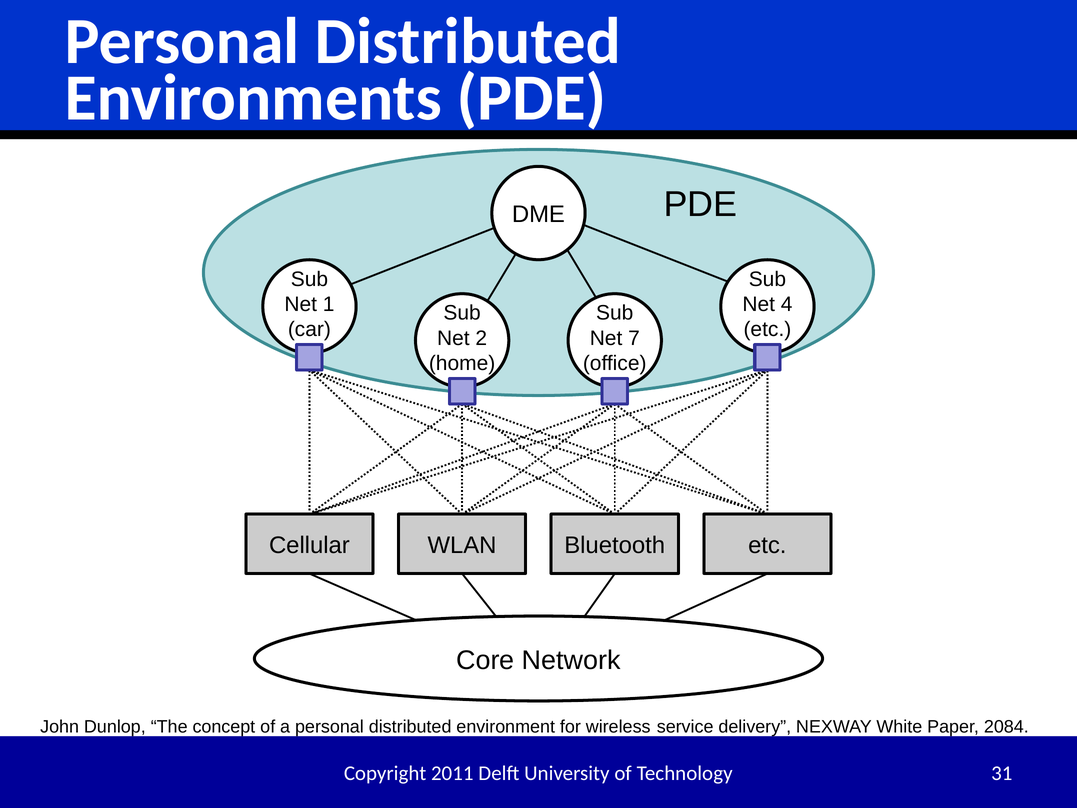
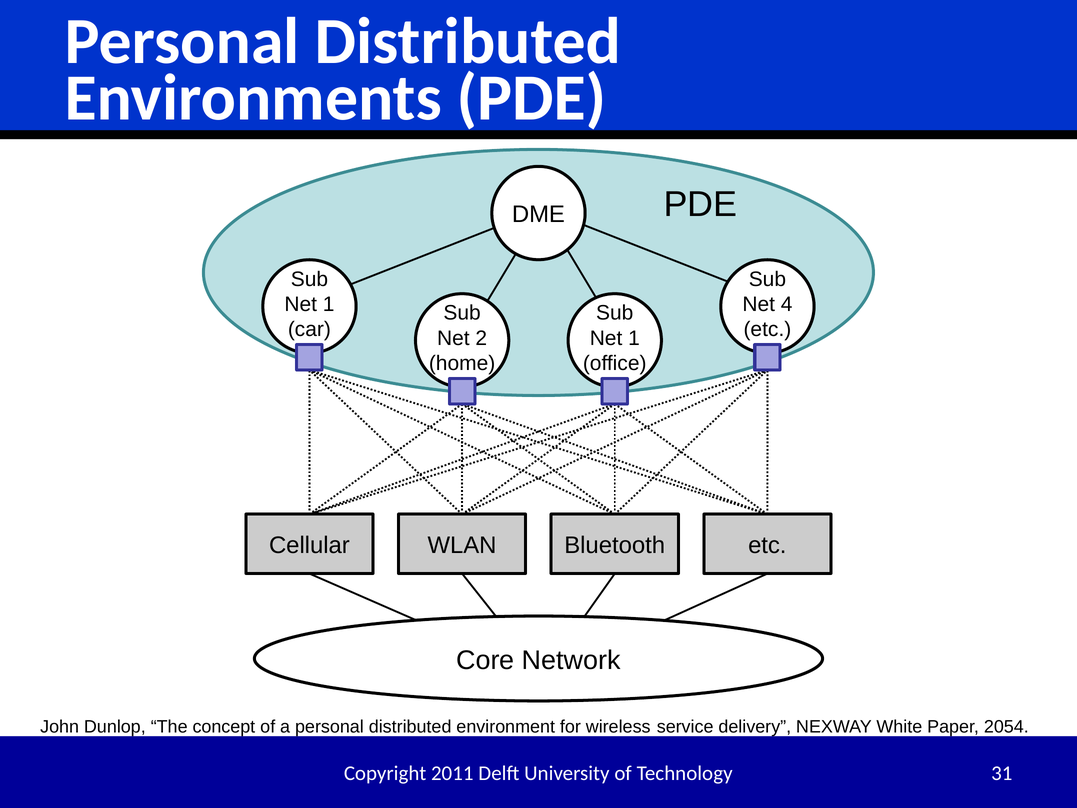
7 at (634, 338): 7 -> 1
2084: 2084 -> 2054
